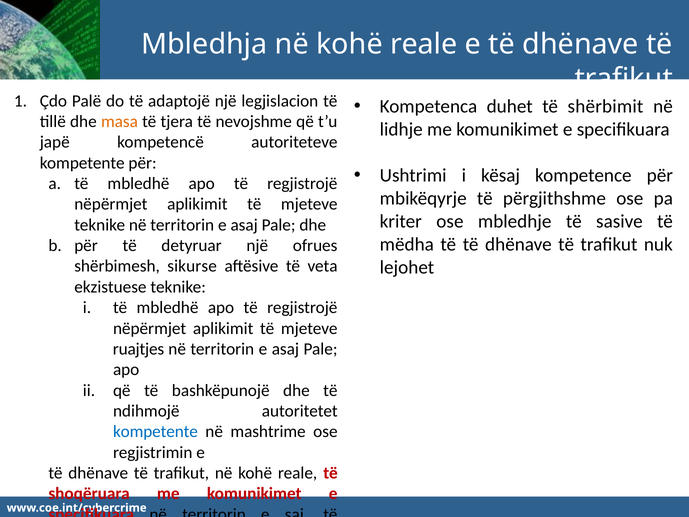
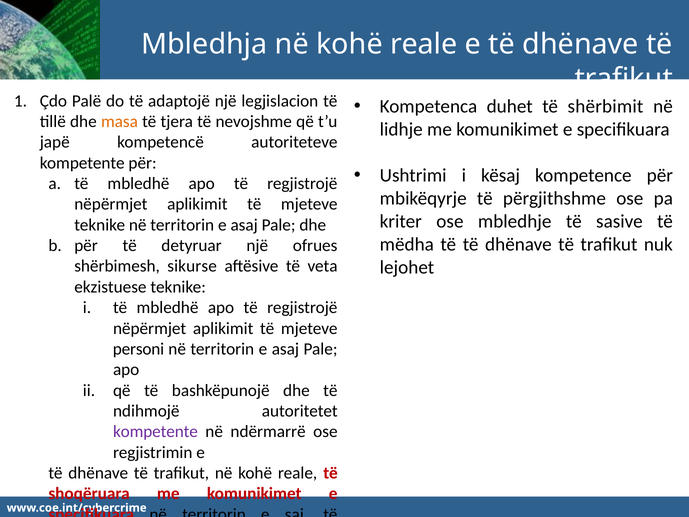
ruajtjes: ruajtjes -> personi
kompetente at (155, 432) colour: blue -> purple
mashtrime: mashtrime -> ndërmarrë
